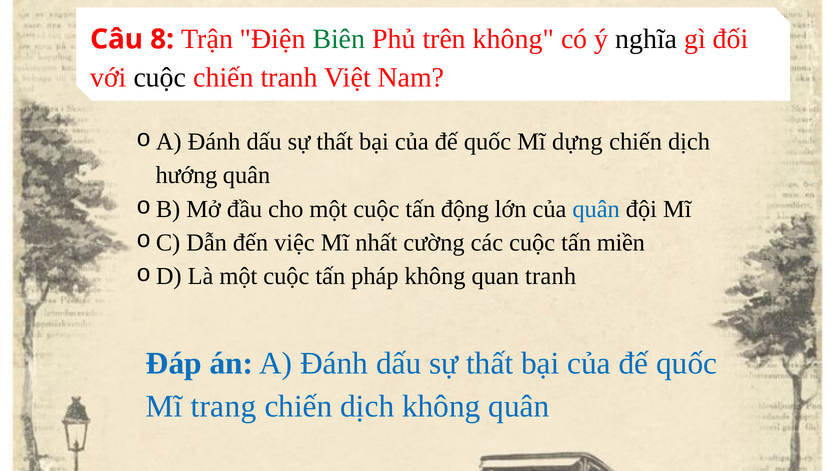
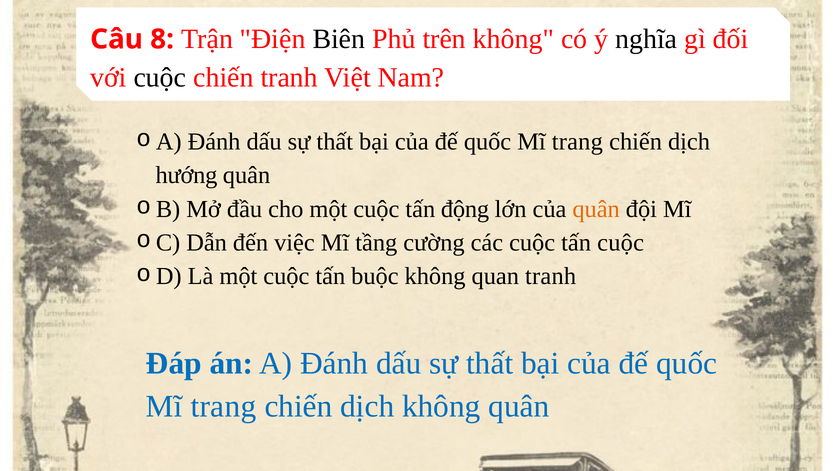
Biên colour: green -> black
dựng at (577, 142): dựng -> trang
quân at (596, 209) colour: blue -> orange
nhất: nhất -> tầng
tấn miền: miền -> cuộc
pháp: pháp -> buộc
